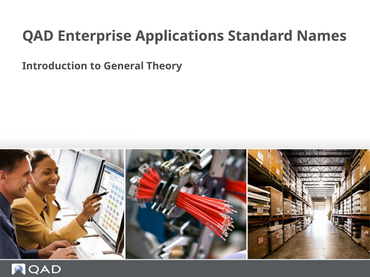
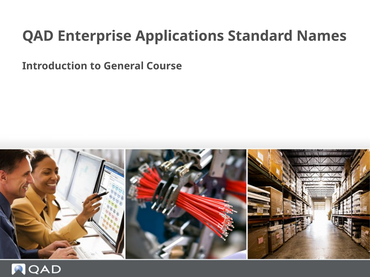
Theory: Theory -> Course
